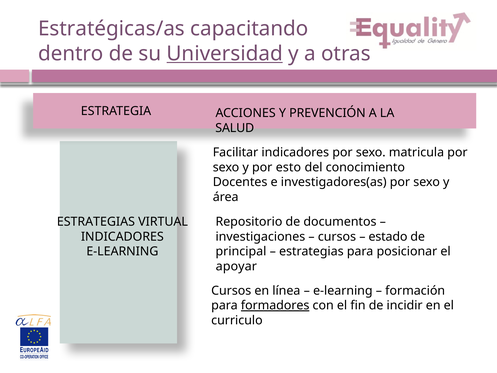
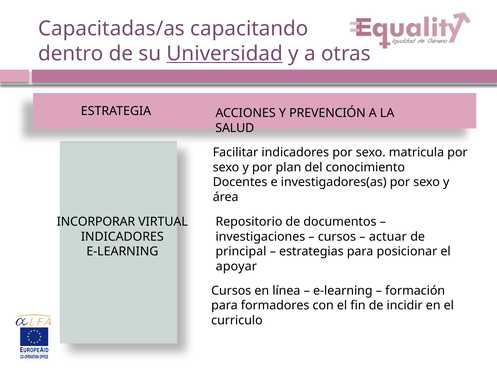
Estratégicas/as: Estratégicas/as -> Capacitadas/as
esto: esto -> plan
ESTRATEGIAS at (96, 222): ESTRATEGIAS -> INCORPORAR
estado: estado -> actuar
formadores underline: present -> none
